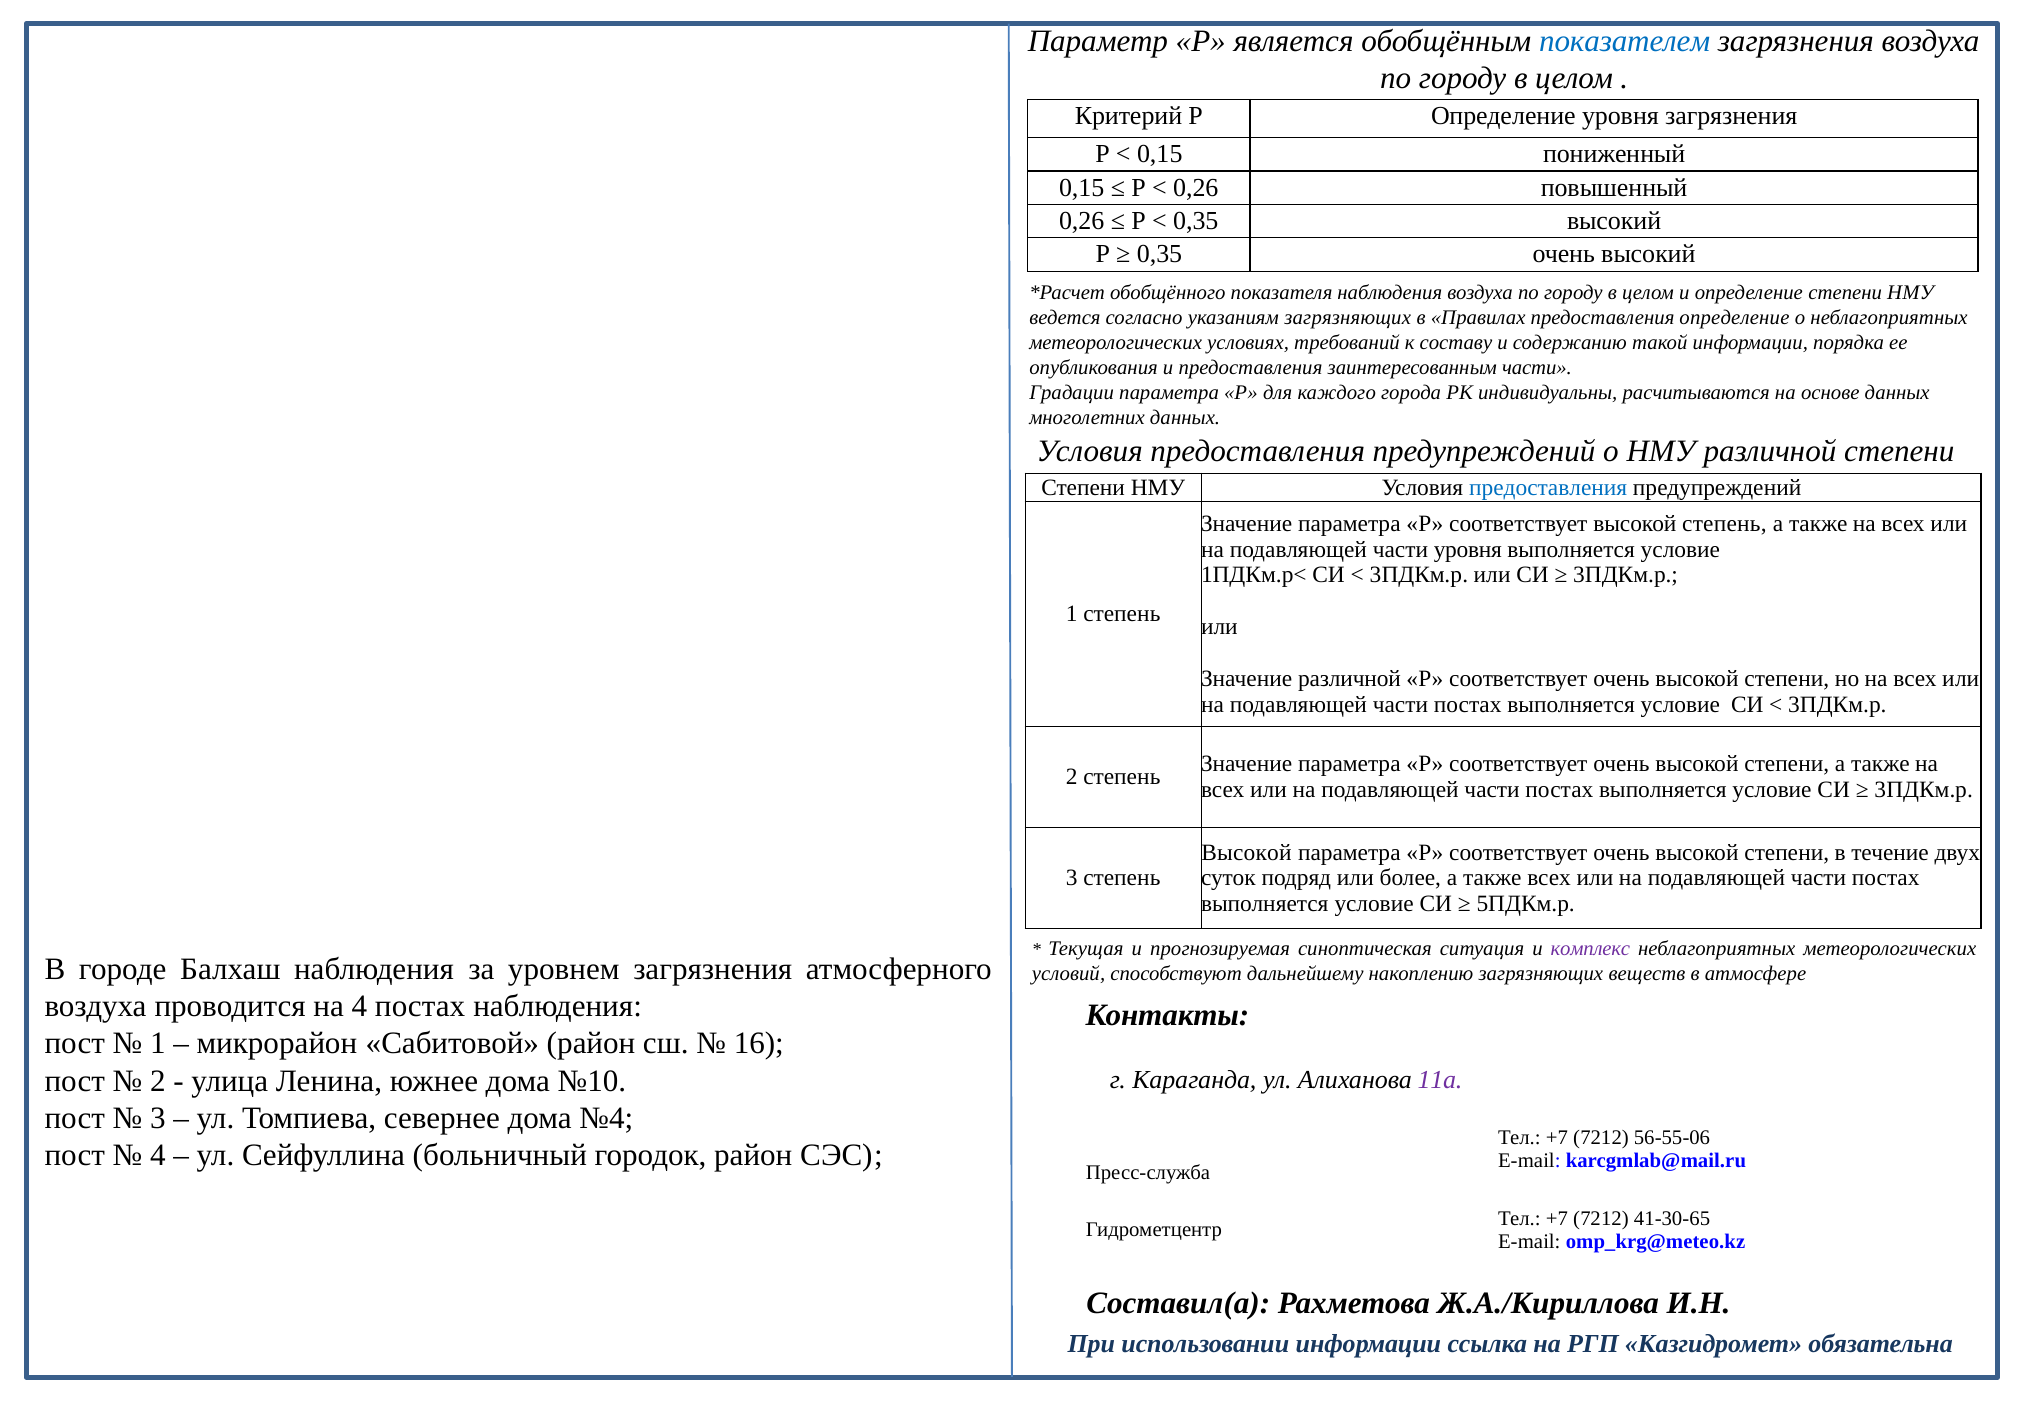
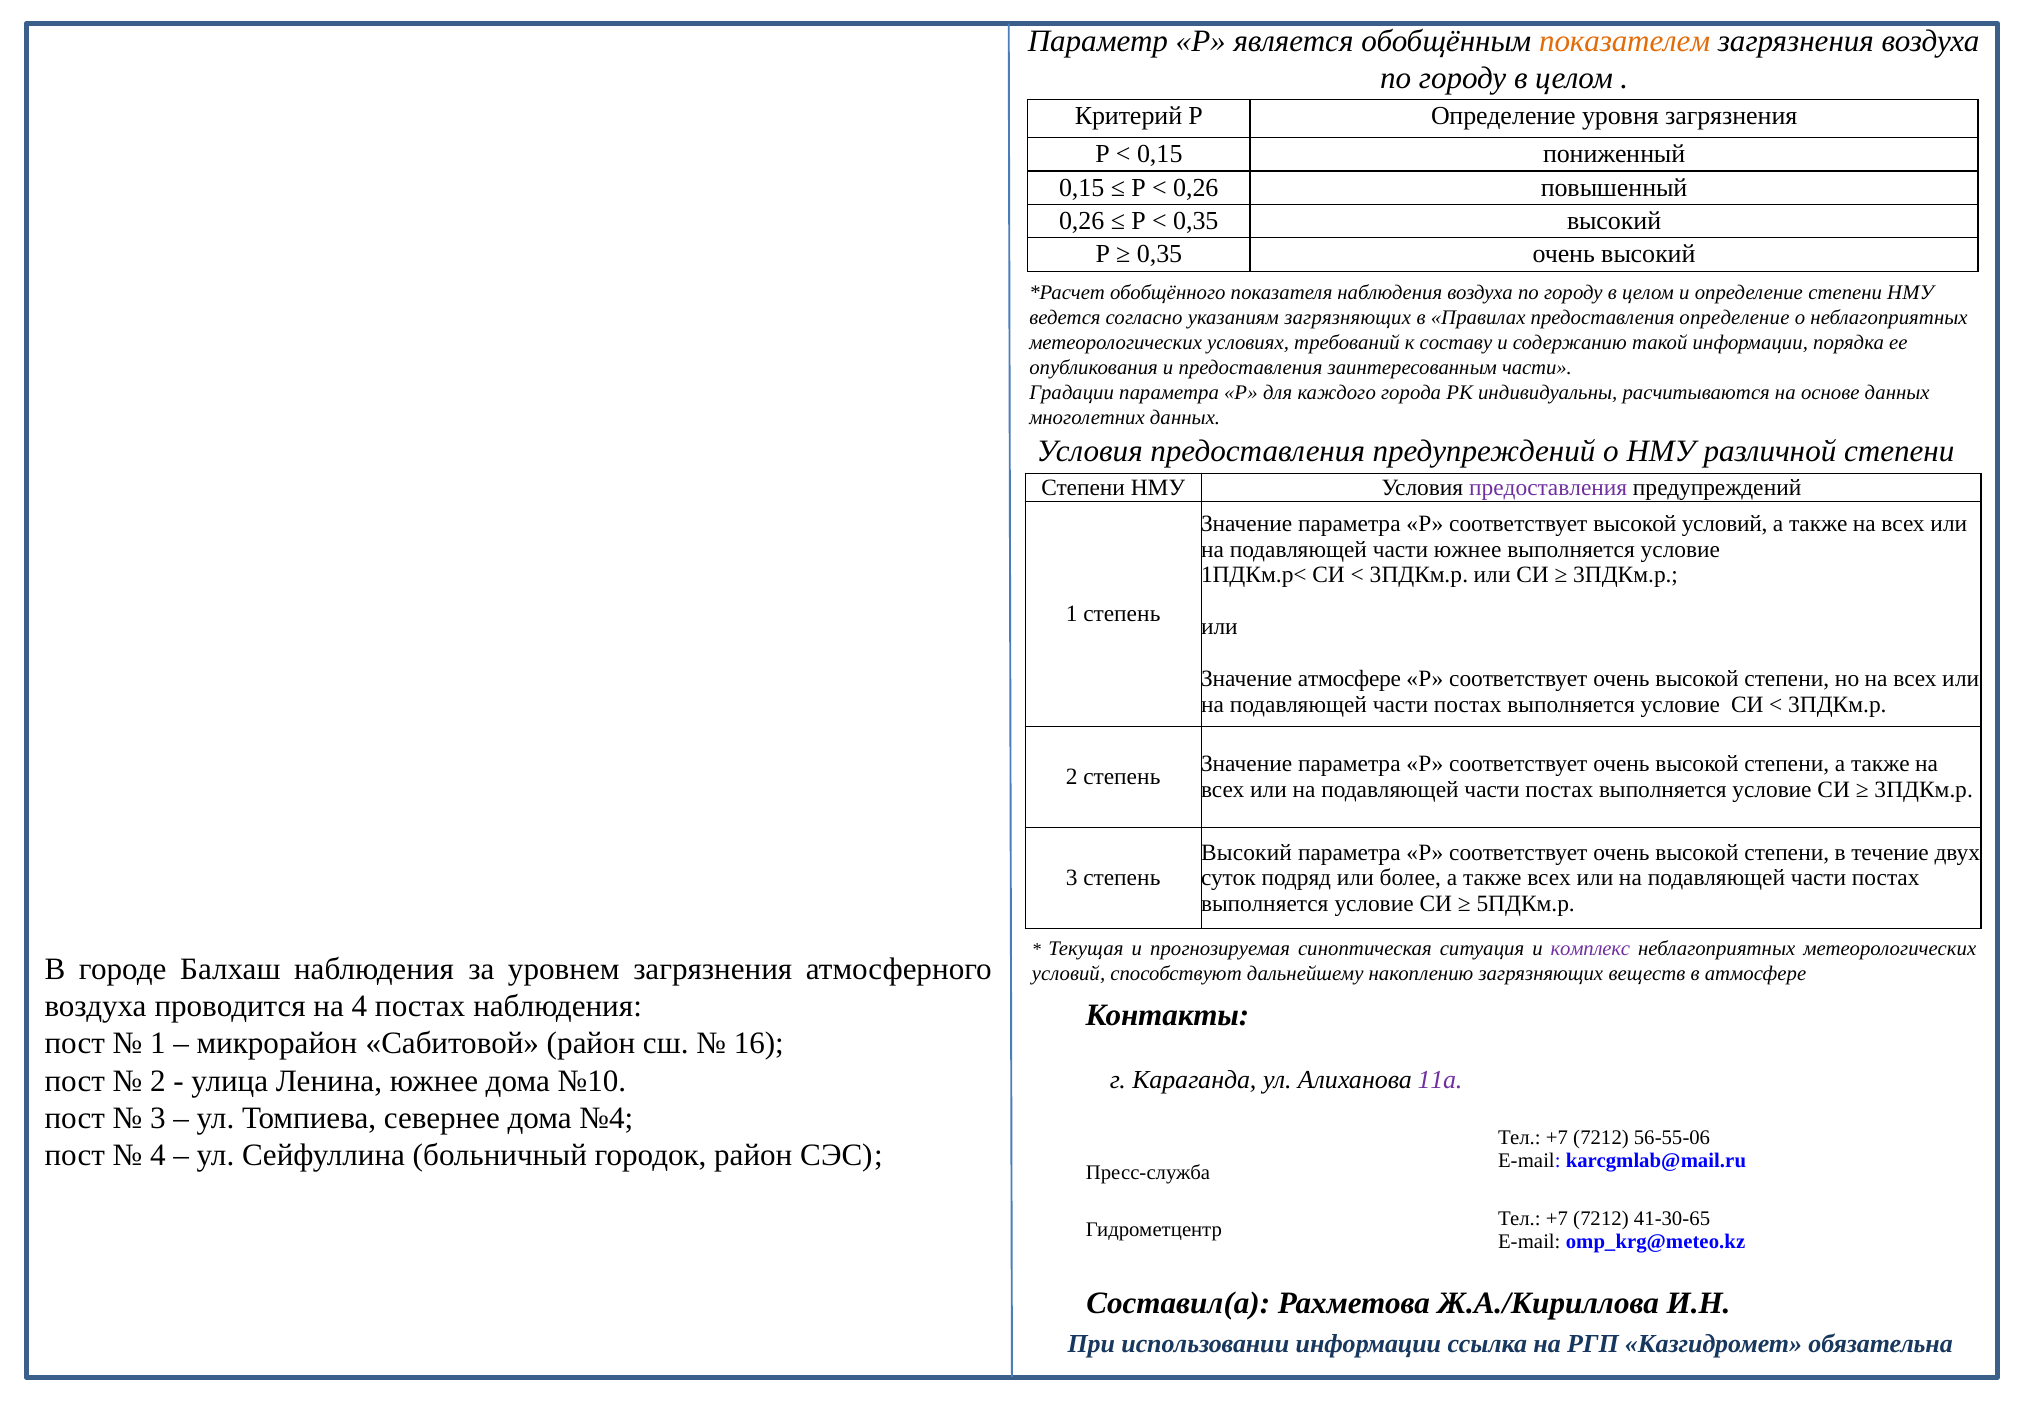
показателем colour: blue -> orange
предоставления at (1548, 488) colour: blue -> purple
высокой степень: степень -> условий
части уровня: уровня -> южнее
Значение различной: различной -> атмосфере
Высокой at (1247, 853): Высокой -> Высокий
